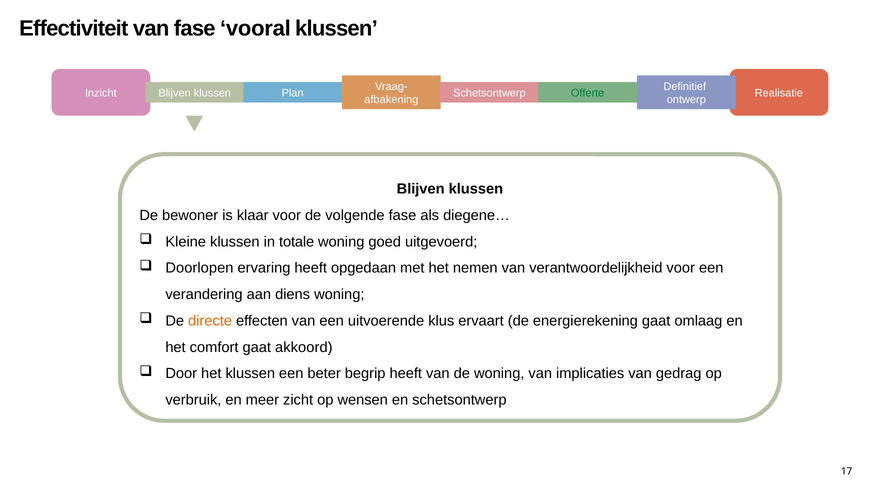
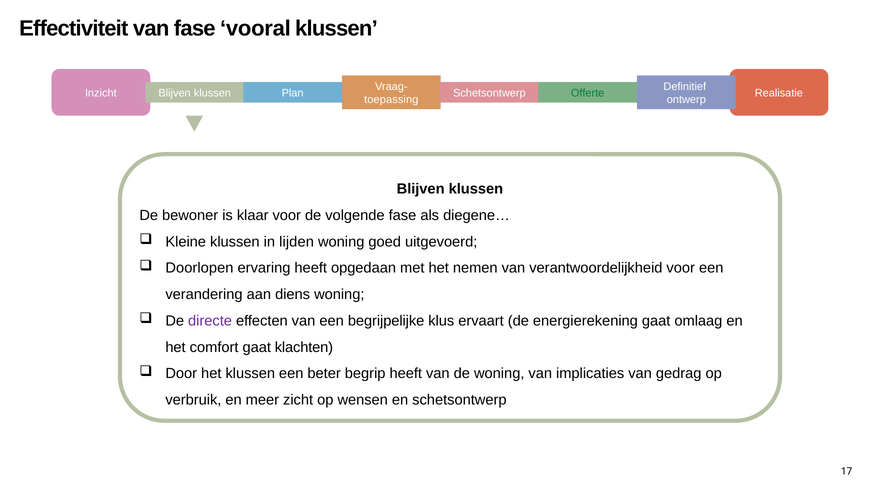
afbakening: afbakening -> toepassing
totale: totale -> lijden
directe colour: orange -> purple
uitvoerende: uitvoerende -> begrijpelijke
akkoord: akkoord -> klachten
